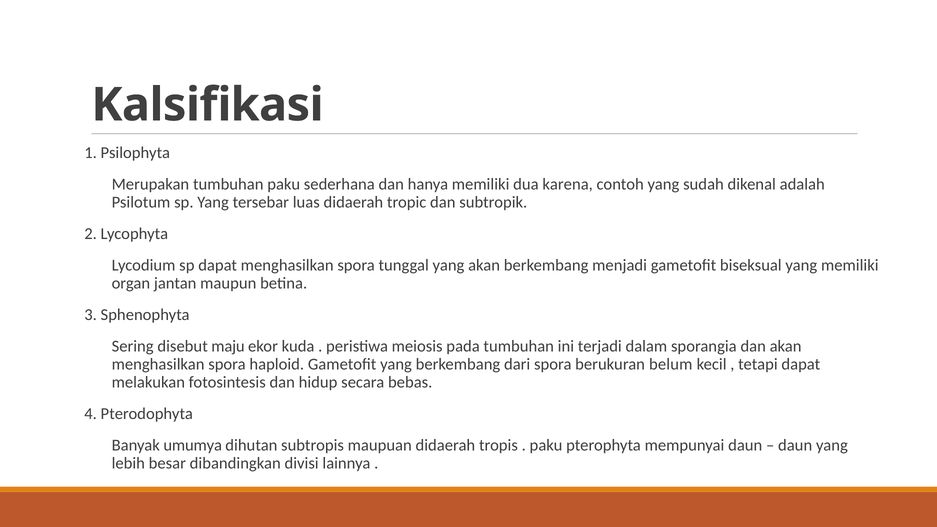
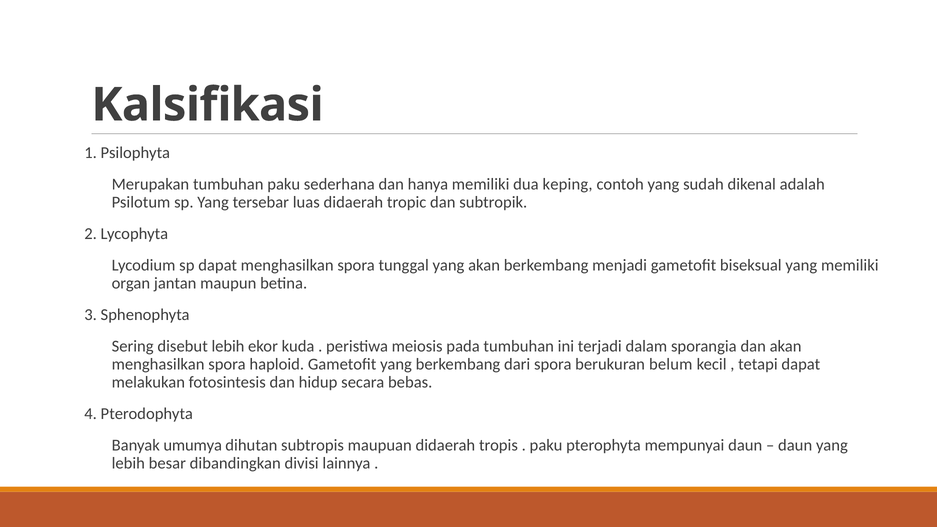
karena: karena -> keping
disebut maju: maju -> lebih
